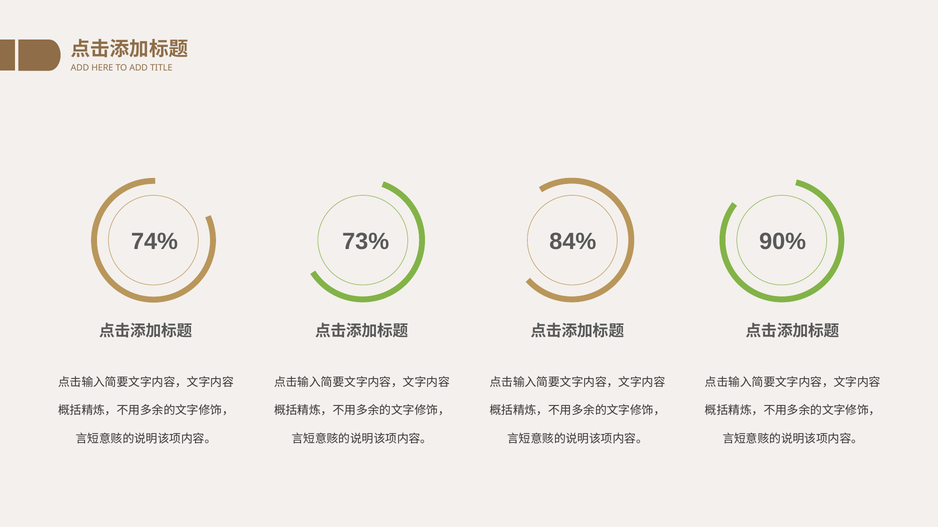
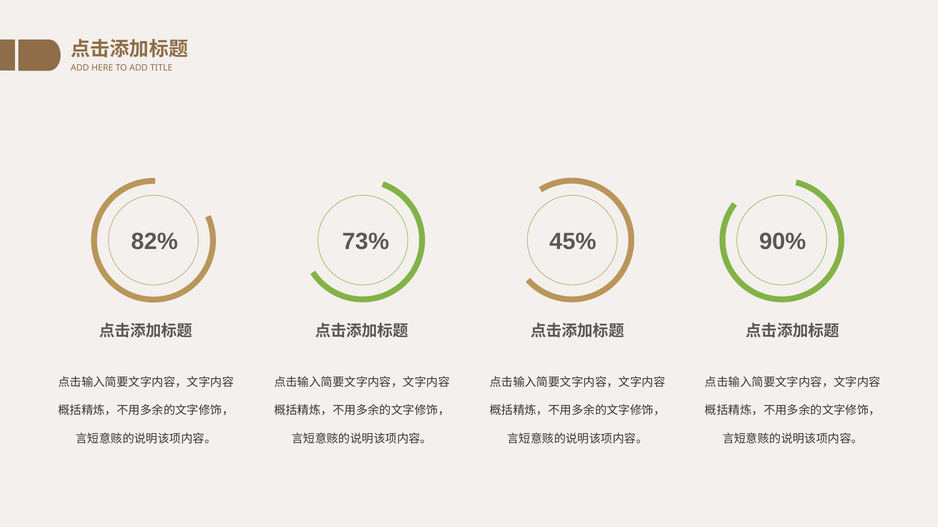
74%: 74% -> 82%
84%: 84% -> 45%
